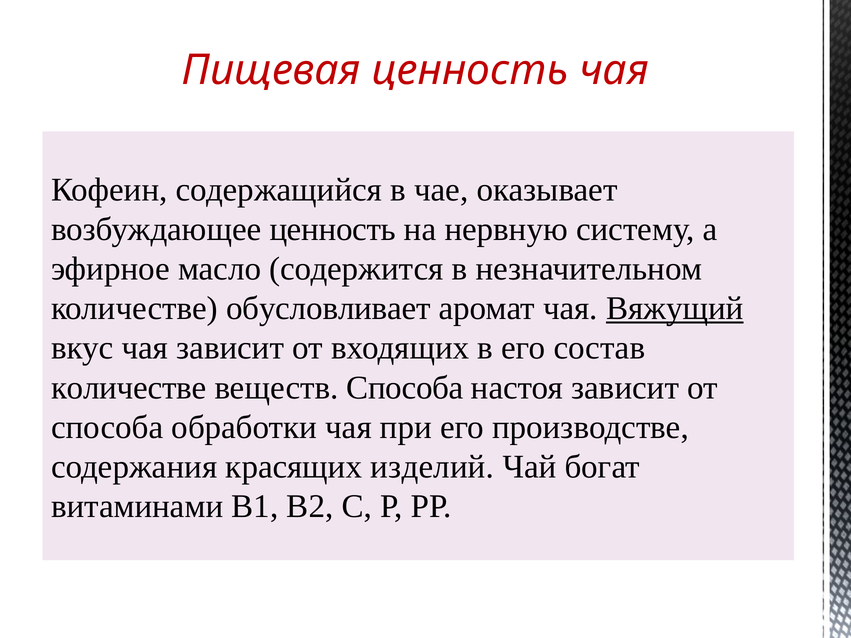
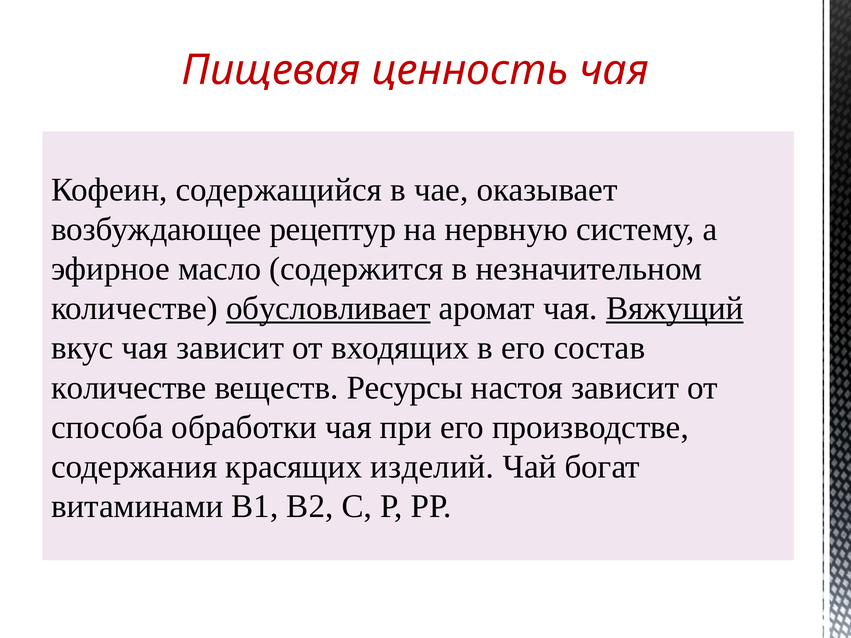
возбуждающее ценность: ценность -> рецептур
обусловливает underline: none -> present
веществ Способа: Способа -> Ресурсы
